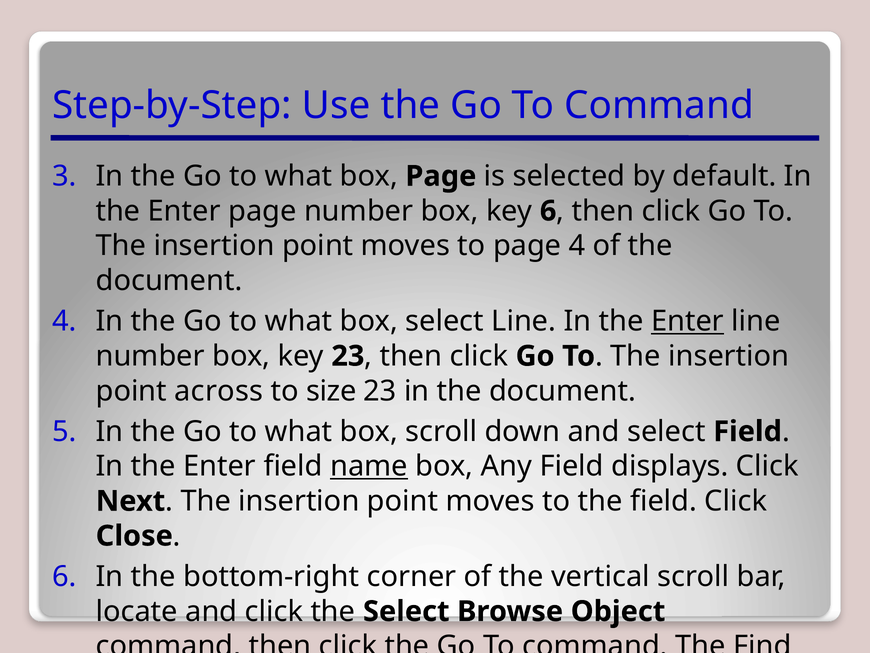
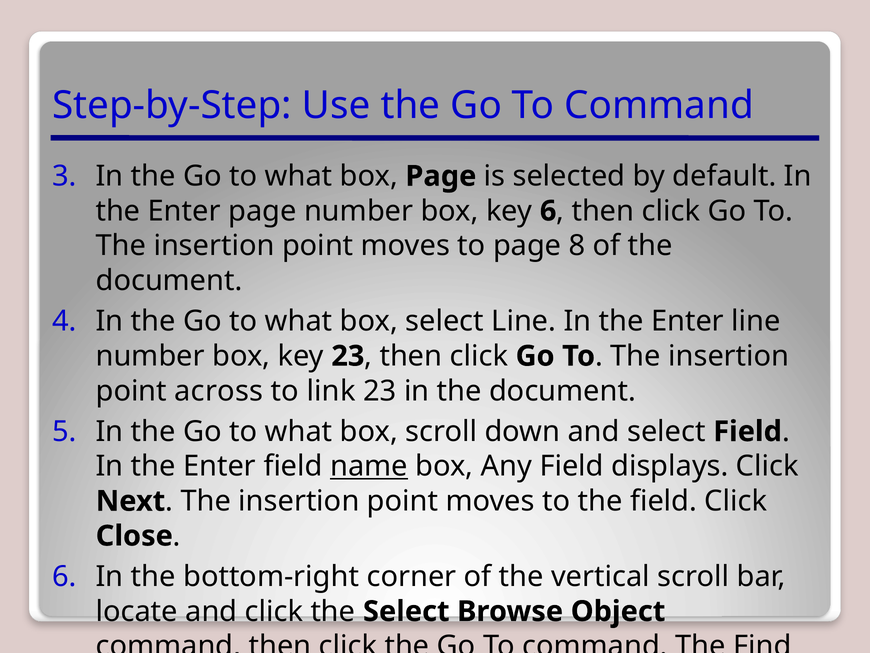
page 4: 4 -> 8
Enter at (687, 321) underline: present -> none
size: size -> link
